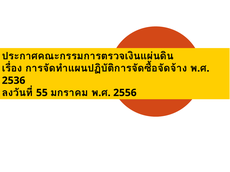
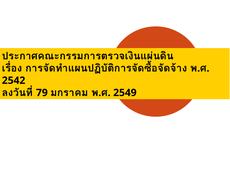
2536: 2536 -> 2542
55: 55 -> 79
2556: 2556 -> 2549
